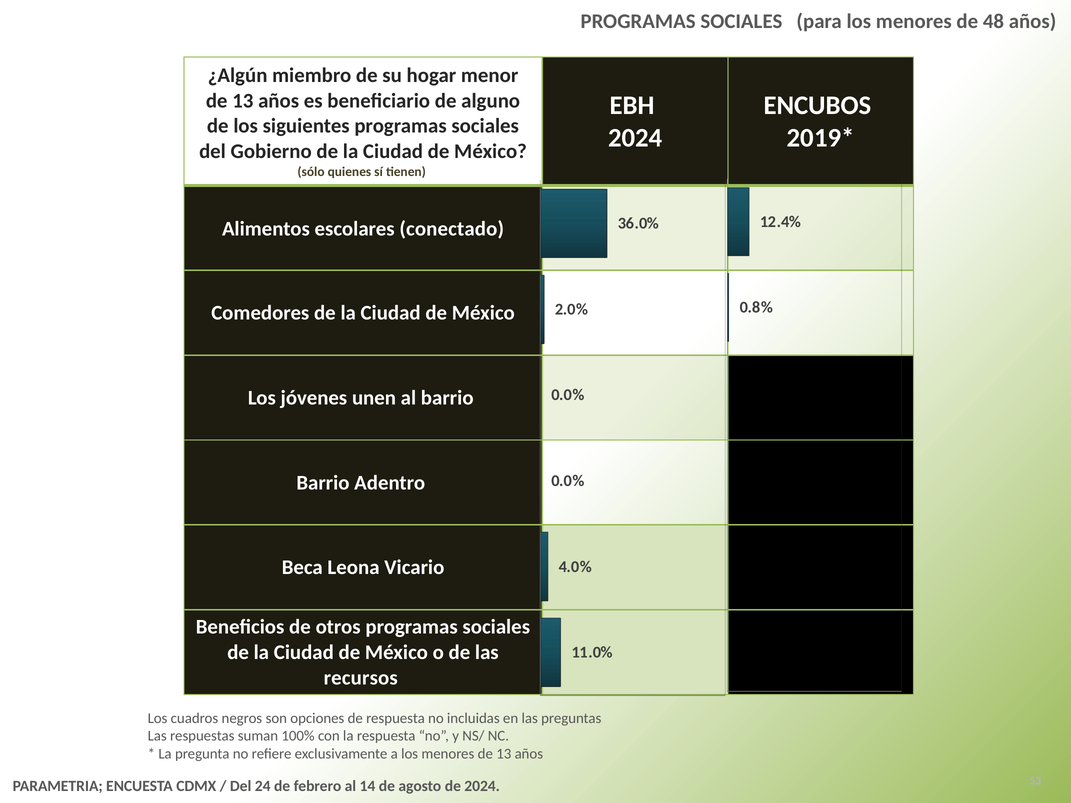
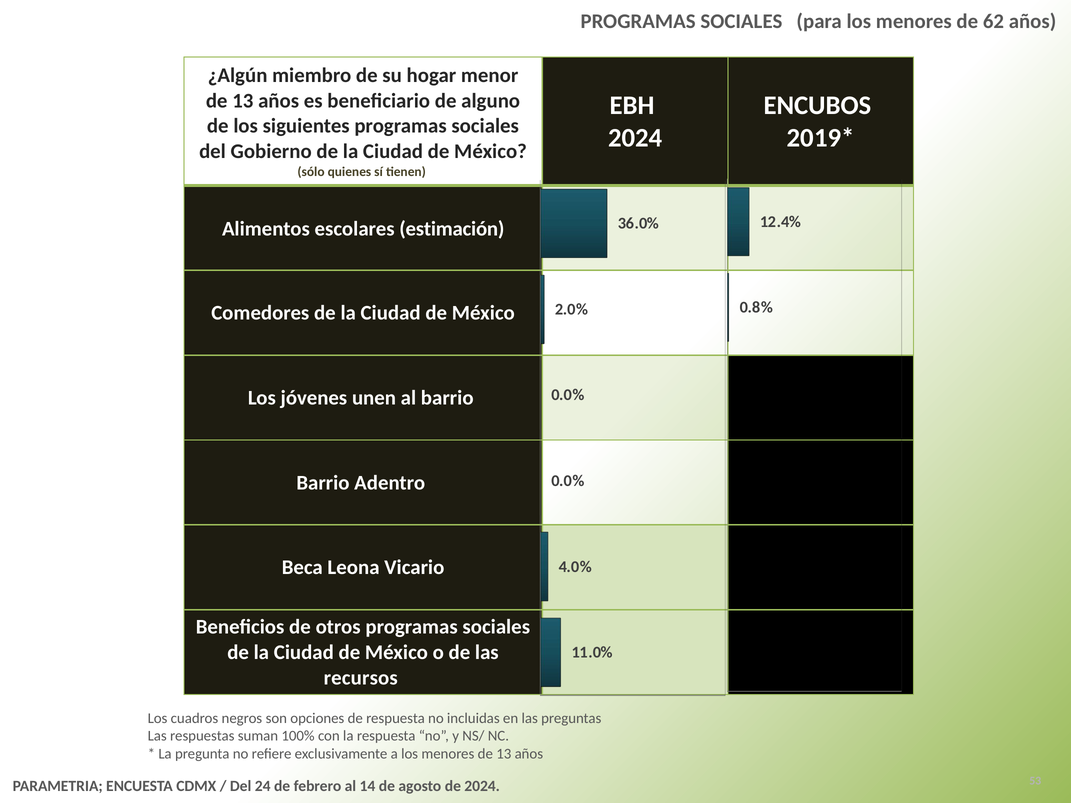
48: 48 -> 62
conectado: conectado -> estimación
